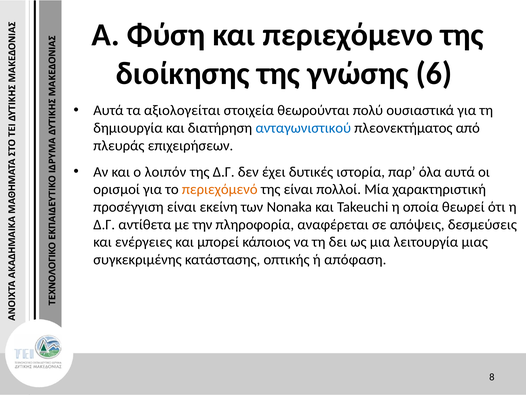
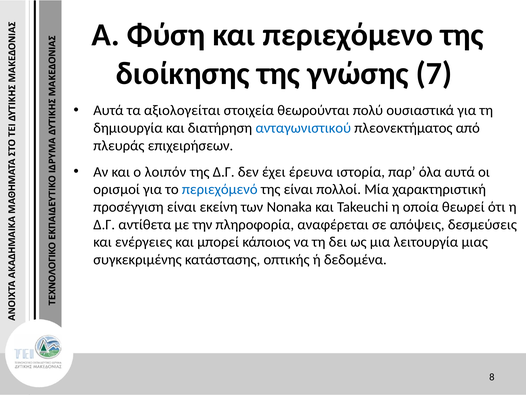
6: 6 -> 7
δυτικές: δυτικές -> έρευνα
περιεχόμενό colour: orange -> blue
απόφαση: απόφαση -> δεδομένα
